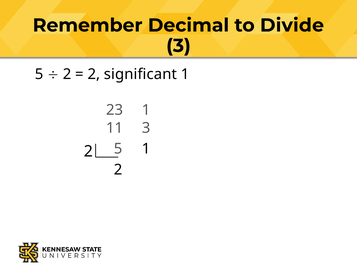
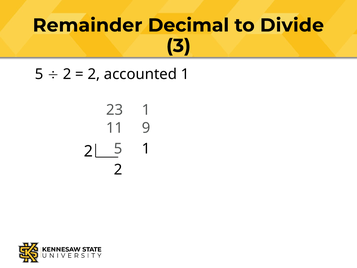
Remember: Remember -> Remainder
significant: significant -> accounted
11 3: 3 -> 9
